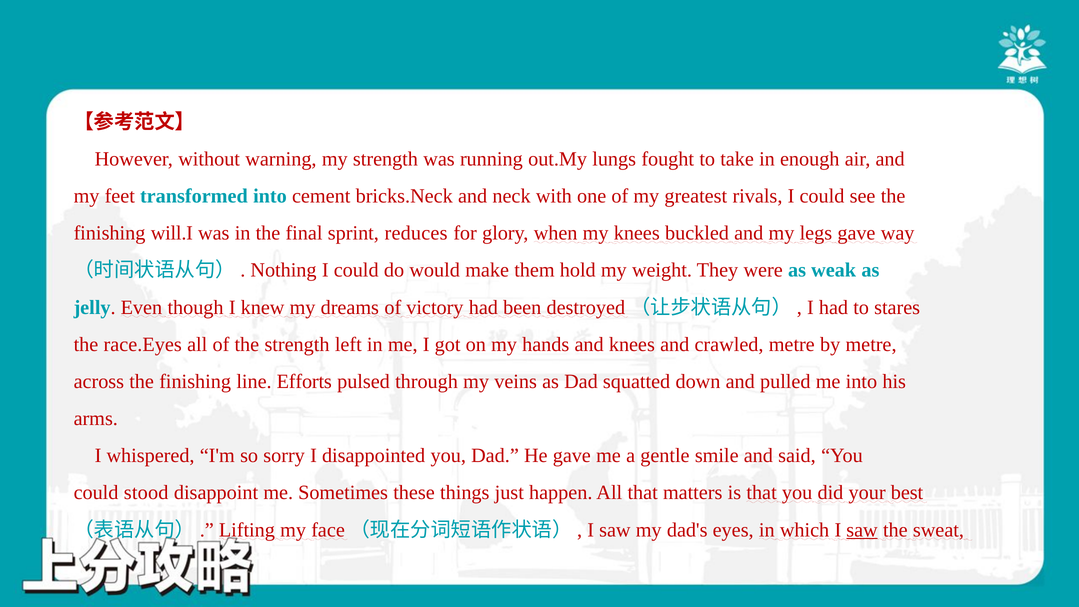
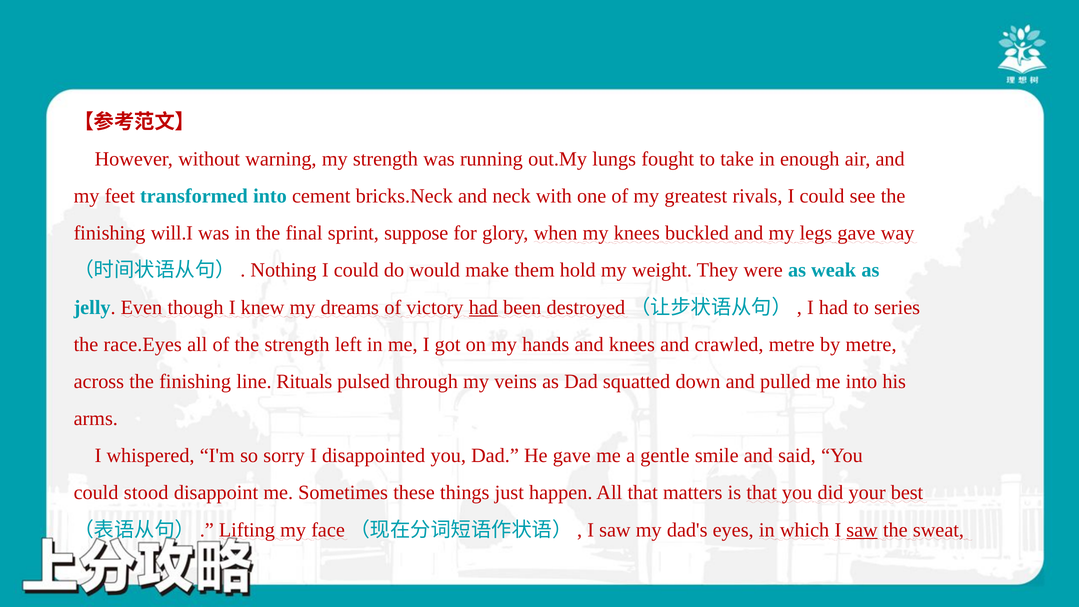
reduces: reduces -> suppose
had at (483, 307) underline: none -> present
stares: stares -> series
Efforts: Efforts -> Rituals
